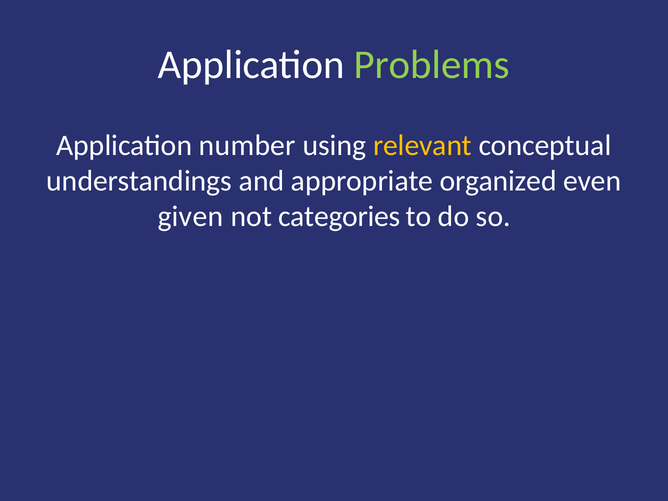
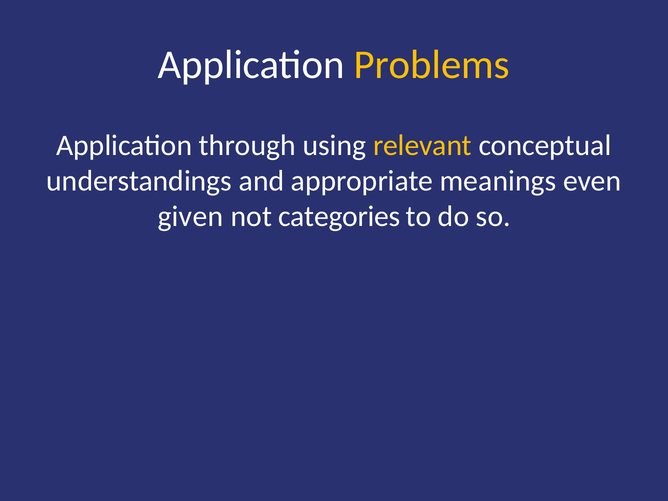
Problems colour: light green -> yellow
number: number -> through
organized: organized -> meanings
